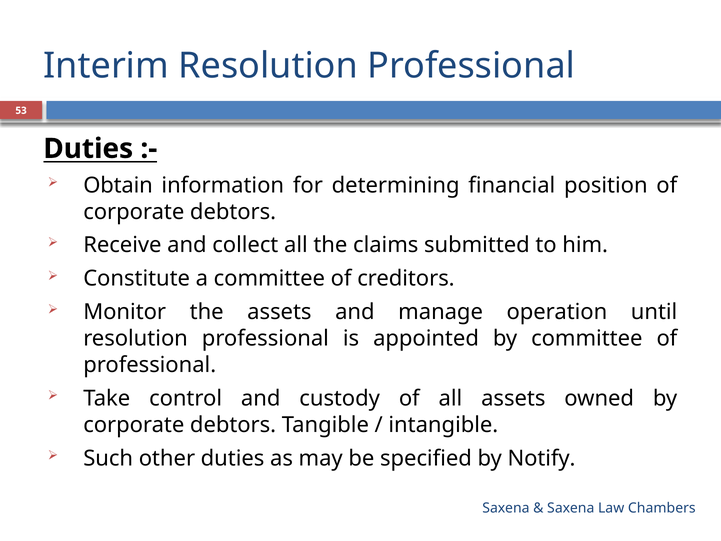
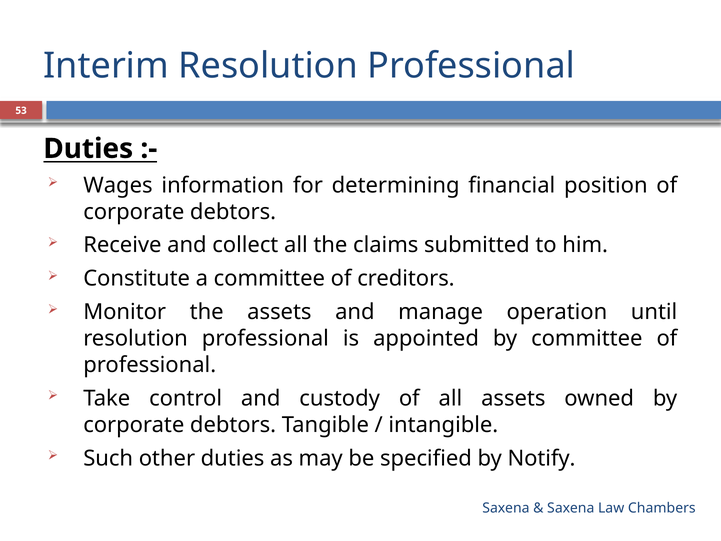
Obtain: Obtain -> Wages
